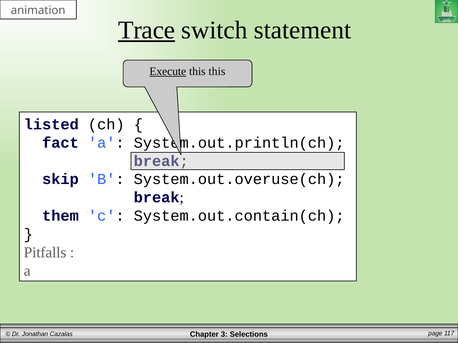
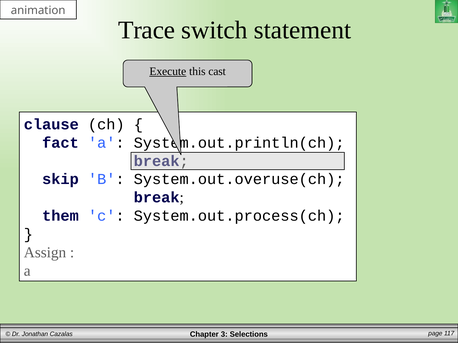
Trace underline: present -> none
this this: this -> cast
listed: listed -> clause
System.out.contain(ch: System.out.contain(ch -> System.out.process(ch
Pitfalls: Pitfalls -> Assign
